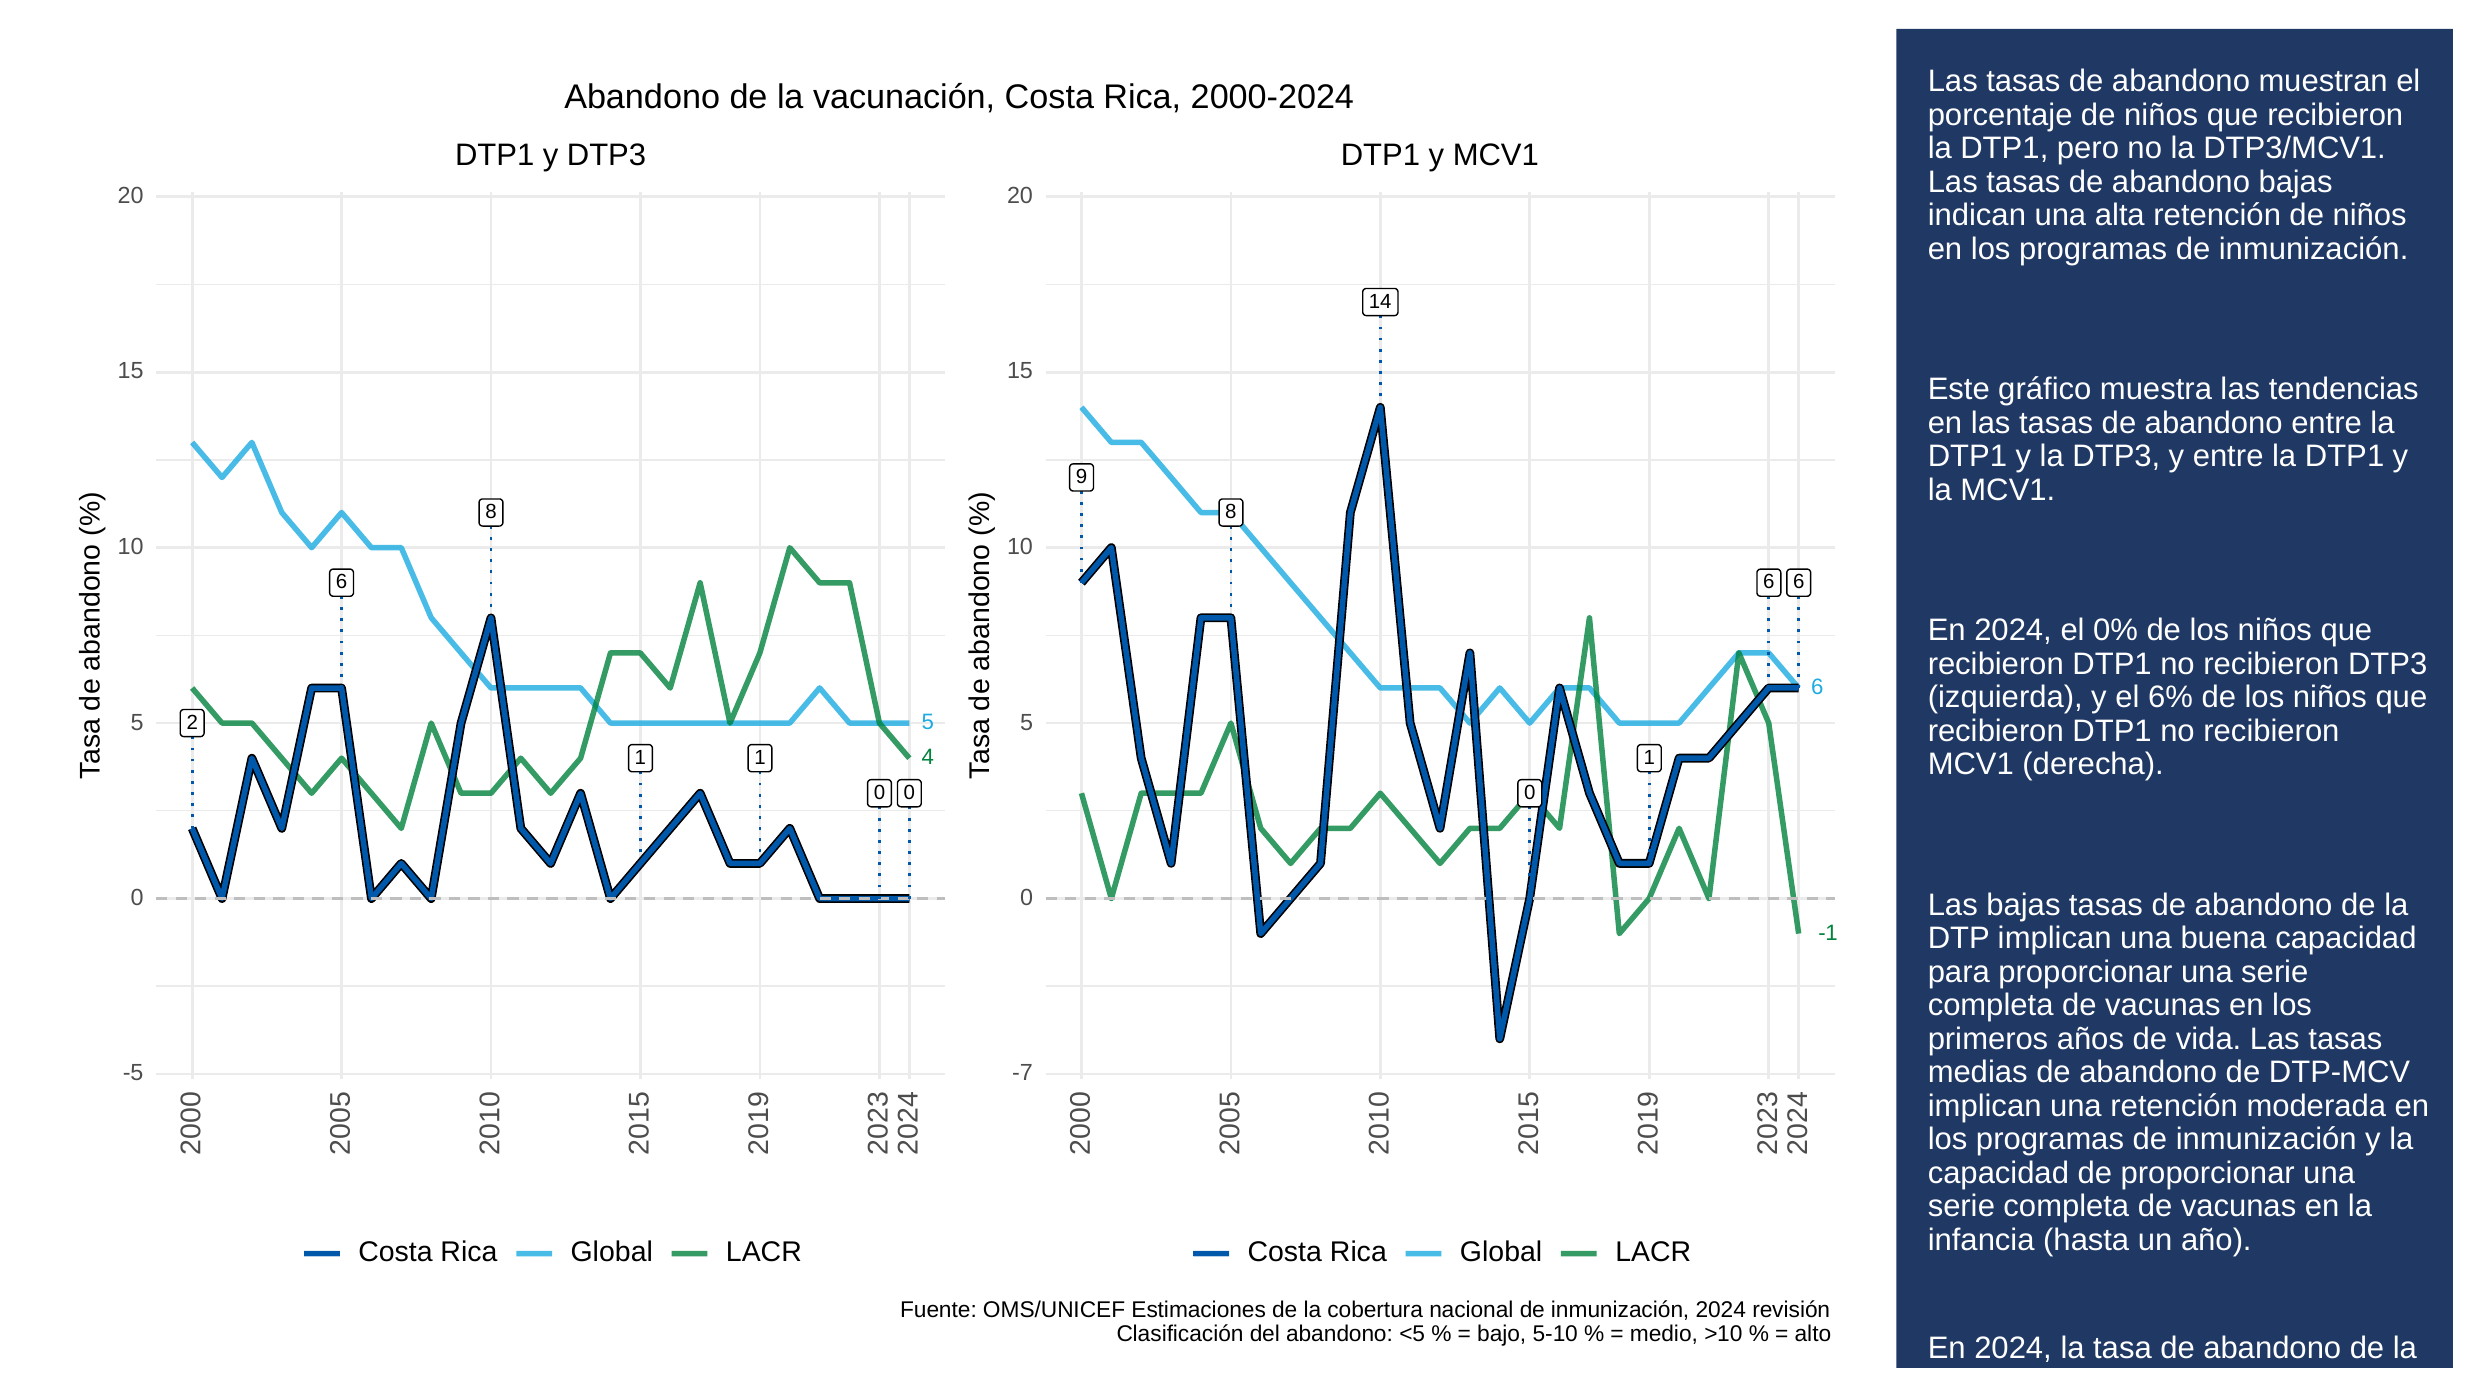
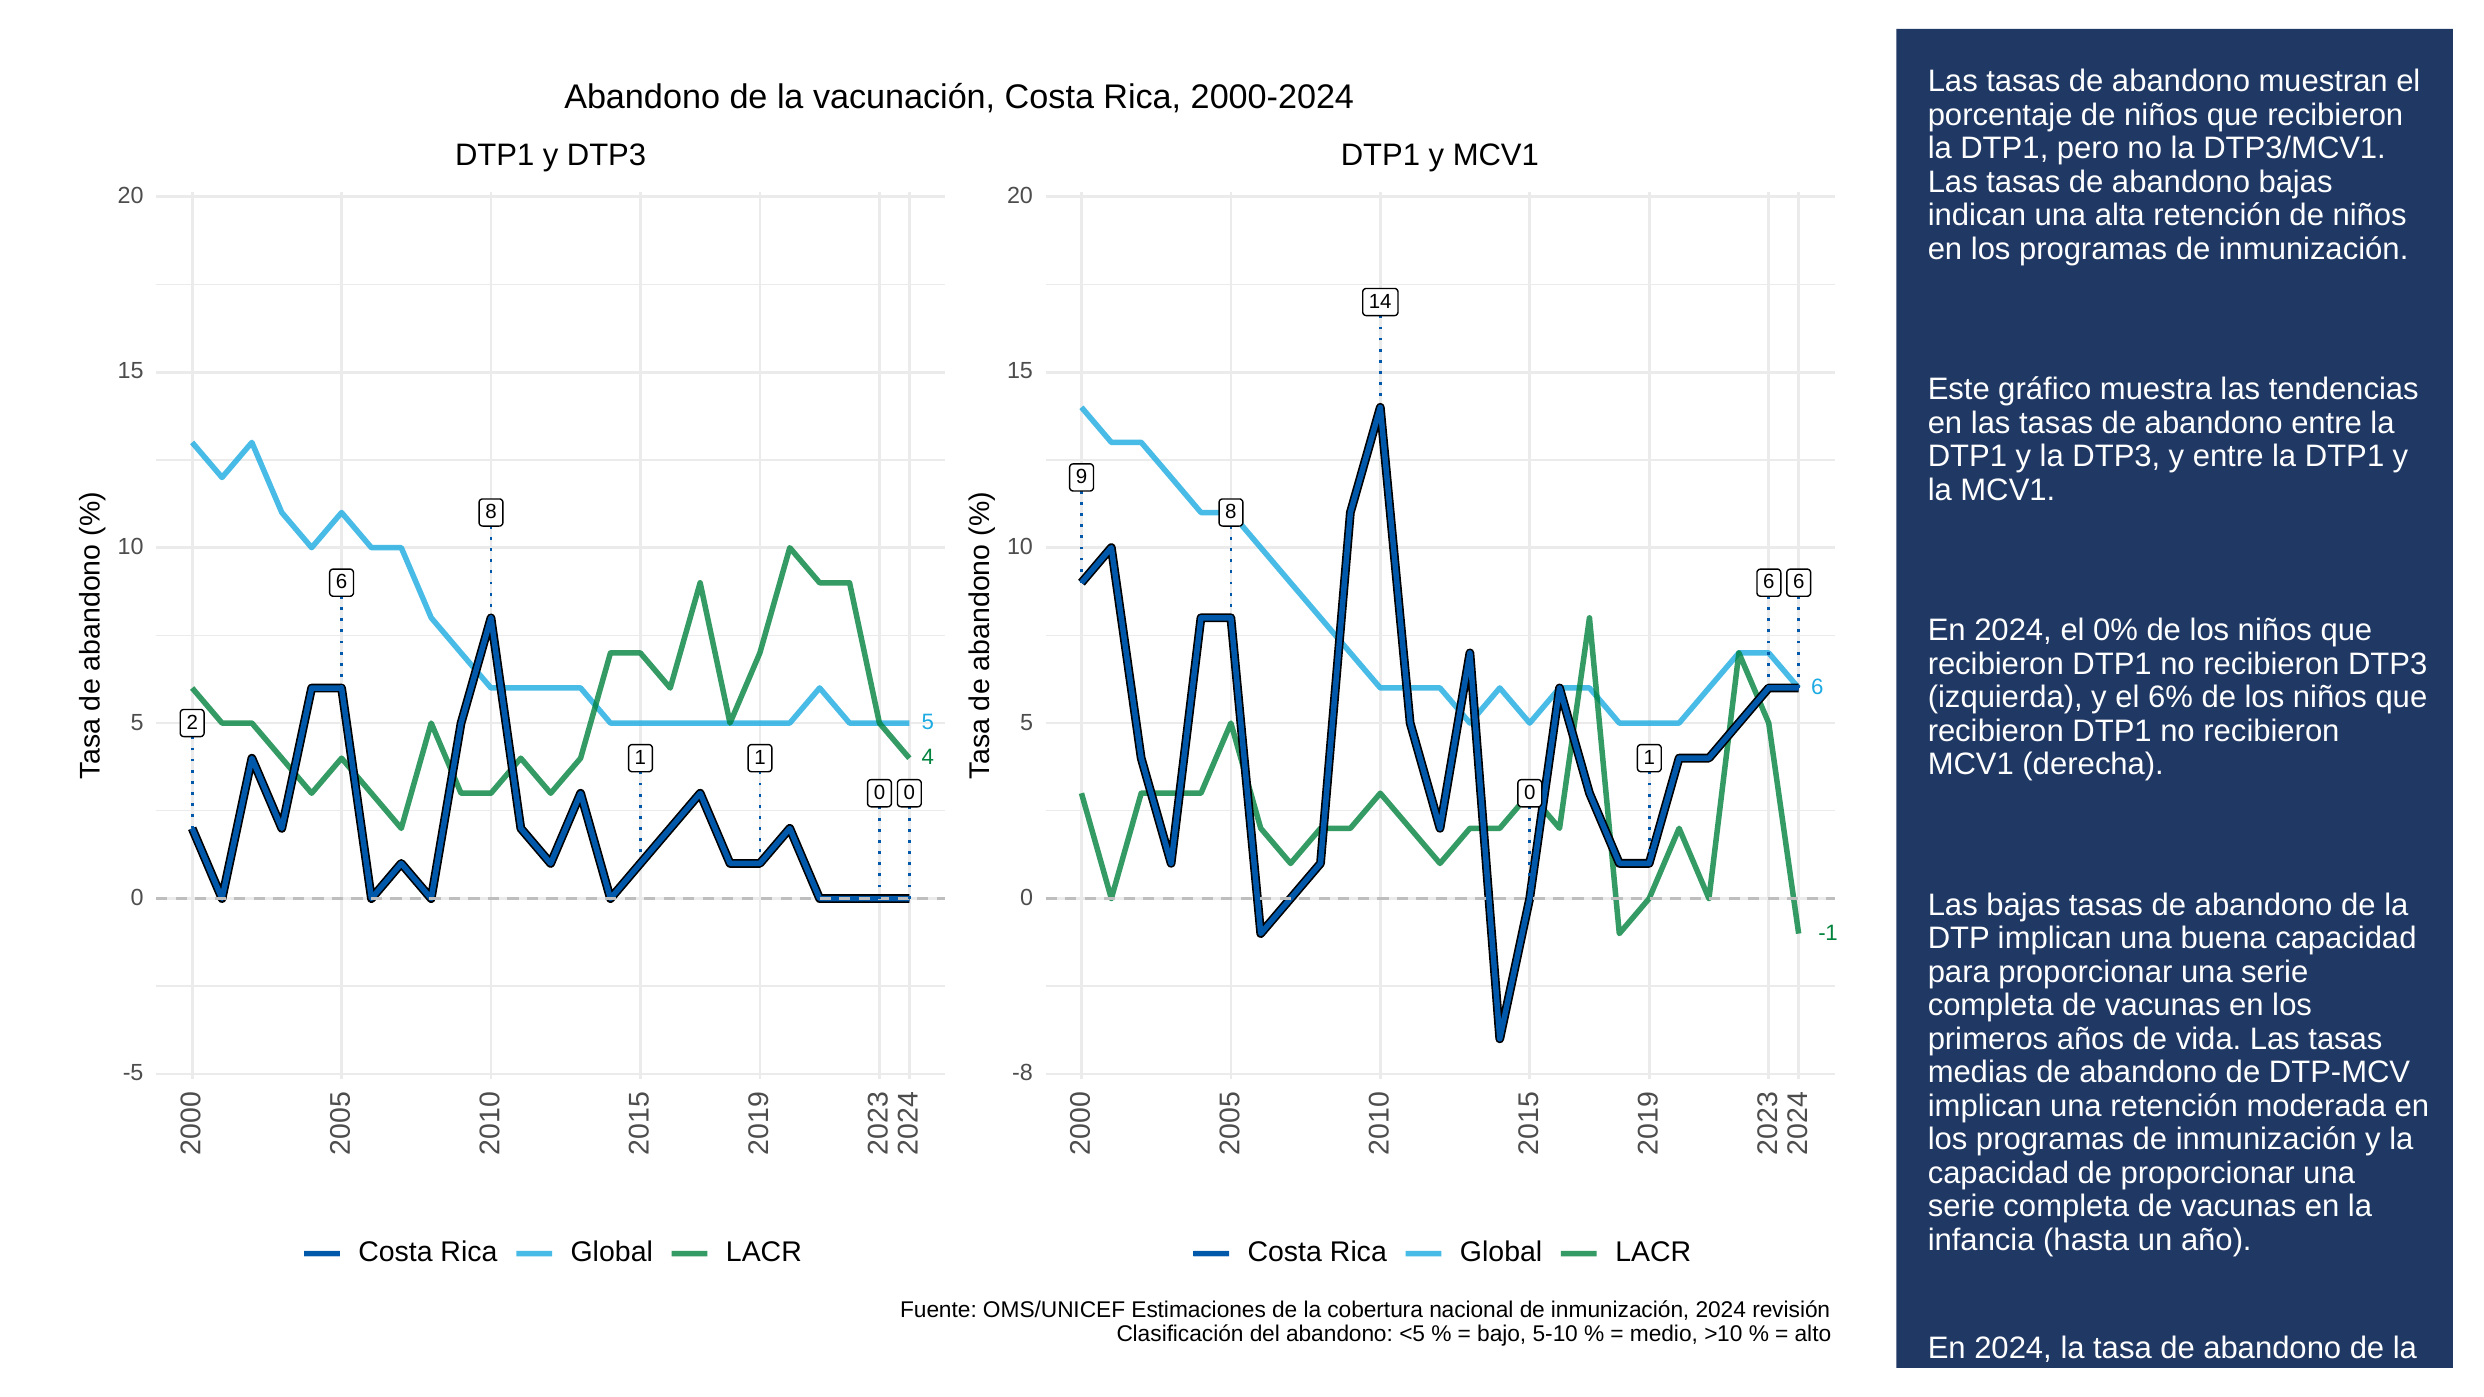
-7: -7 -> -8
